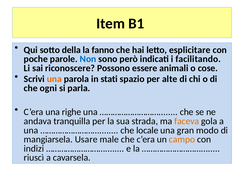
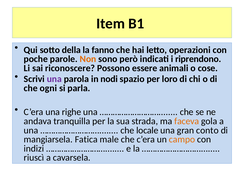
esplicitare: esplicitare -> operazioni
Non colour: blue -> orange
facilitando: facilitando -> riprendono
una at (54, 79) colour: orange -> purple
stati: stati -> nodi
alte: alte -> loro
modo: modo -> conto
Usare: Usare -> Fatica
